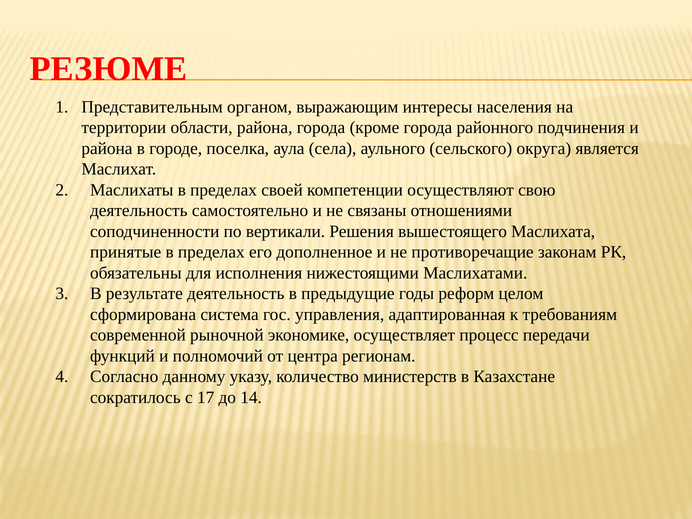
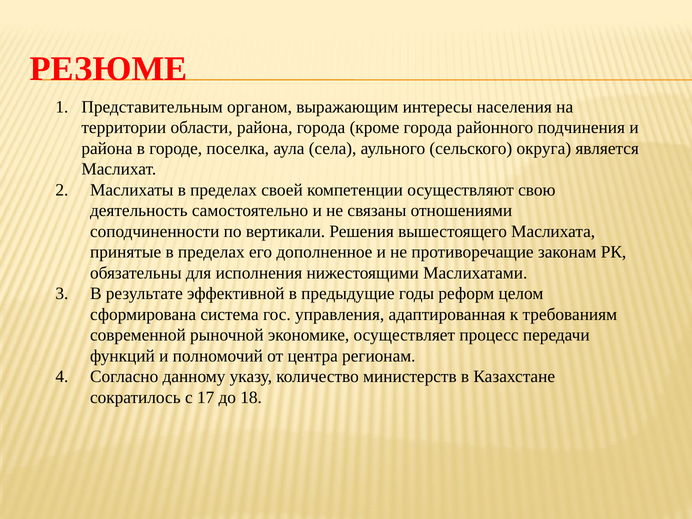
результате деятельность: деятельность -> эффективной
14: 14 -> 18
